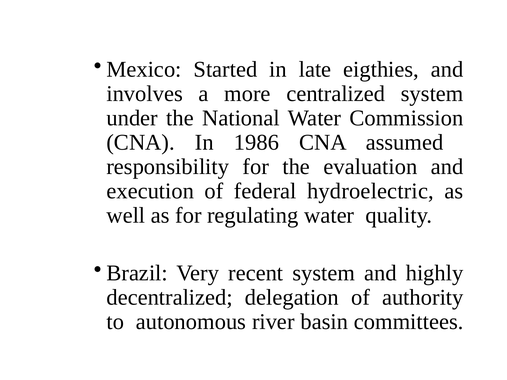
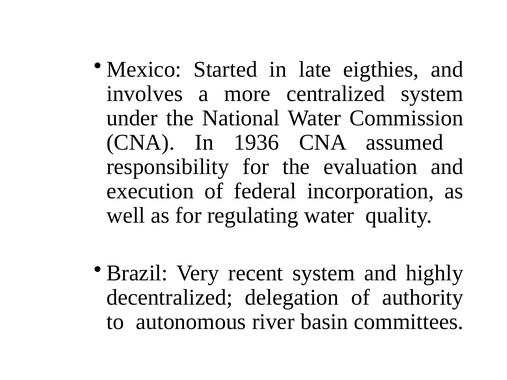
1986: 1986 -> 1936
hydroelectric: hydroelectric -> incorporation
